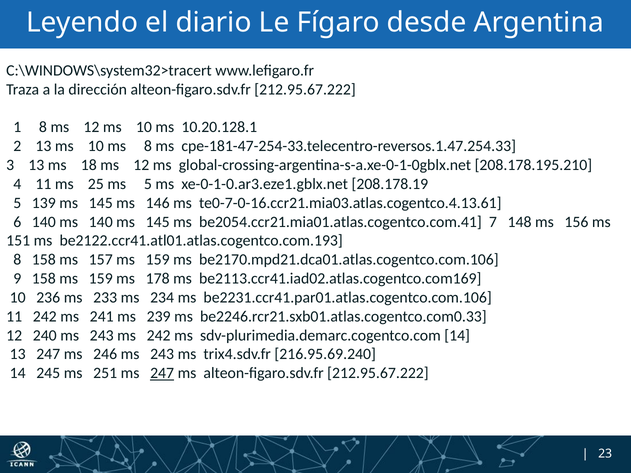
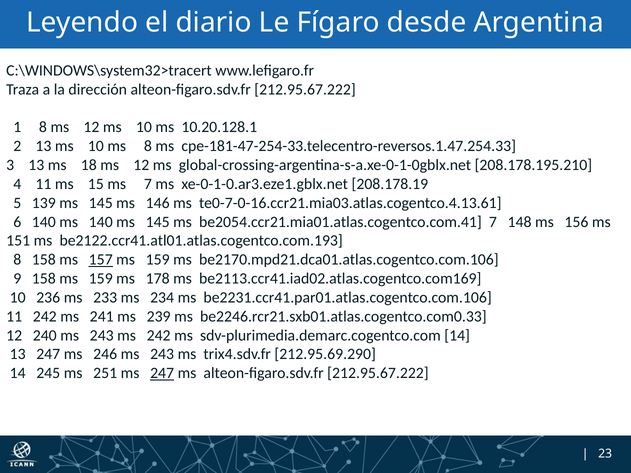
25: 25 -> 15
ms 5: 5 -> 7
157 underline: none -> present
216.95.69.240: 216.95.69.240 -> 212.95.69.290
